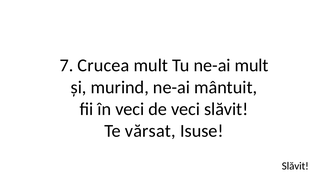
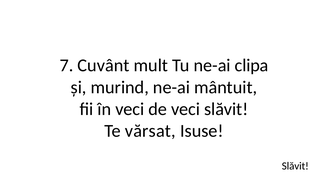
Crucea: Crucea -> Cuvânt
ne-ai mult: mult -> clipa
